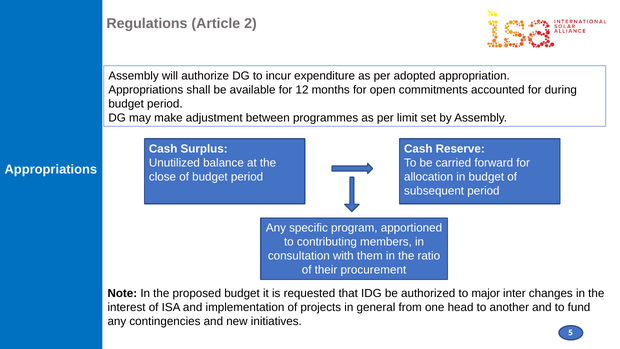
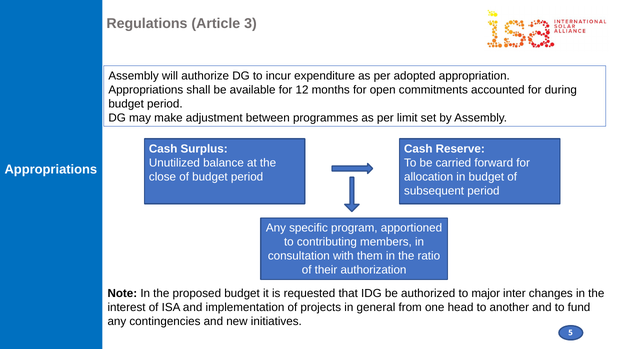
2: 2 -> 3
procurement: procurement -> authorization
